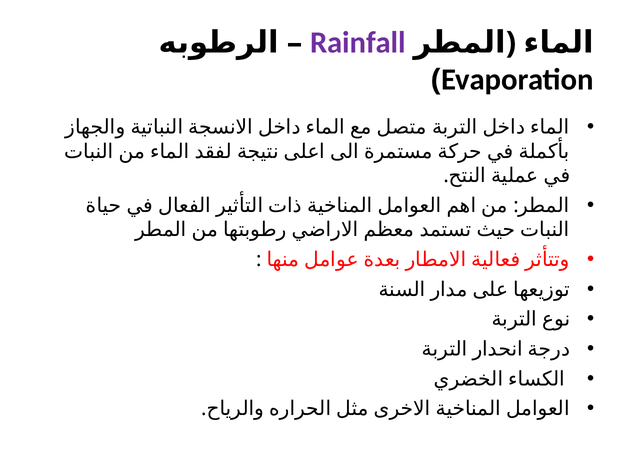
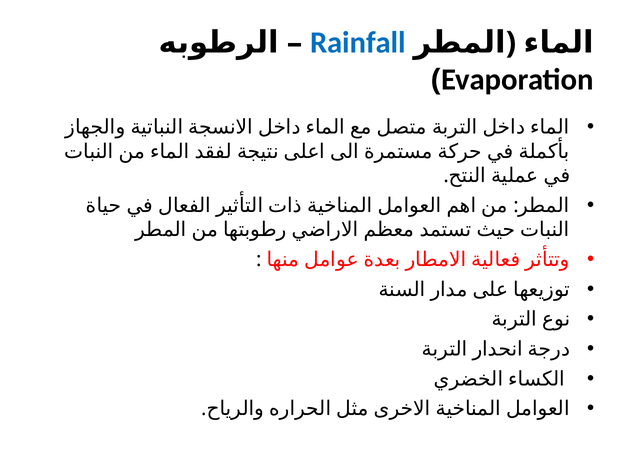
Rainfall colour: purple -> blue
